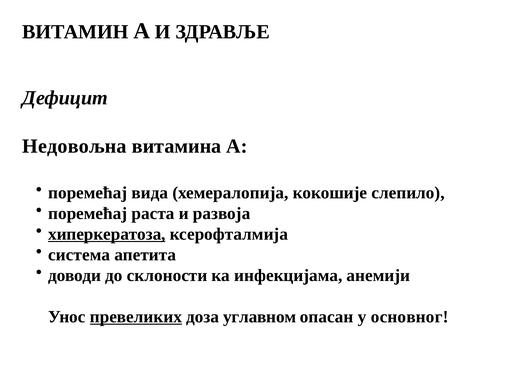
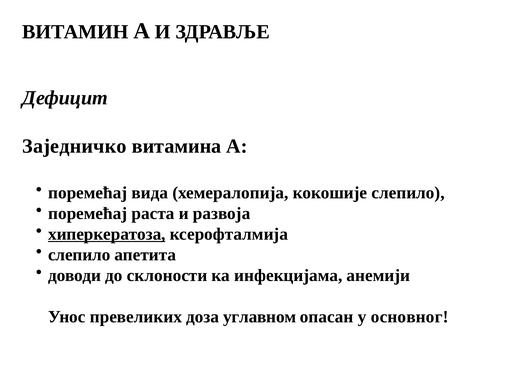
Недовољна: Недовољна -> Заједничко
система at (79, 255): система -> слепило
превеликих underline: present -> none
